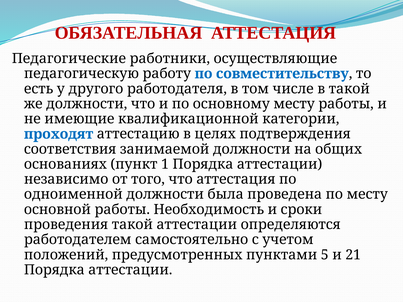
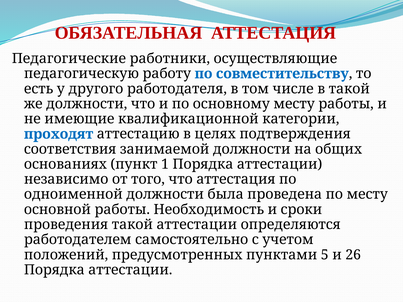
21: 21 -> 26
